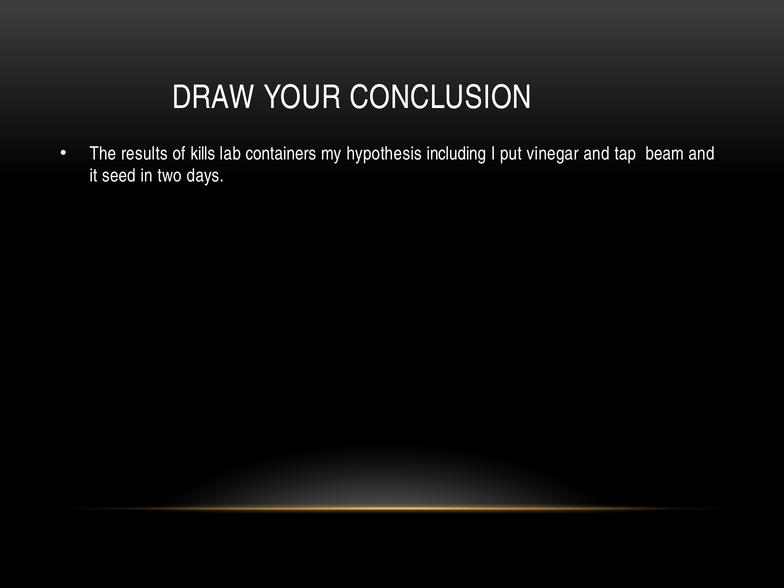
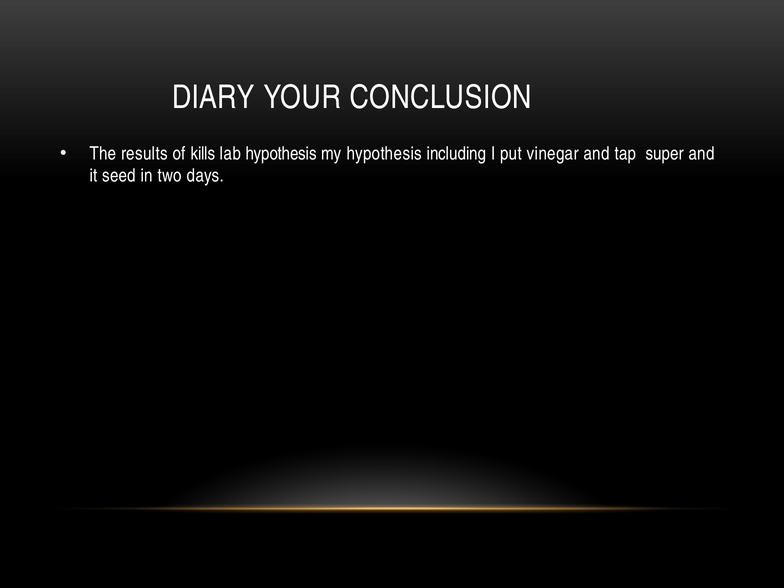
DRAW: DRAW -> DIARY
lab containers: containers -> hypothesis
beam: beam -> super
